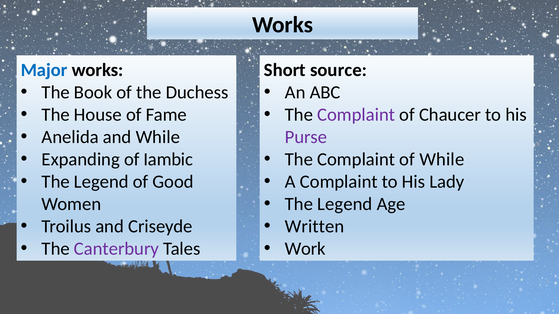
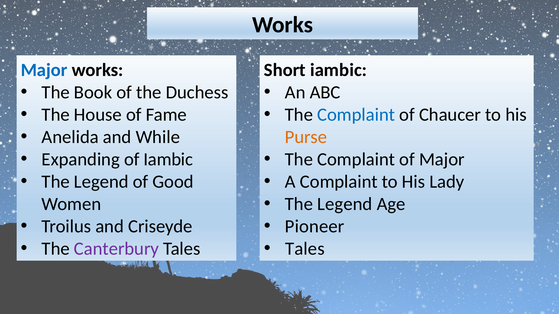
Short source: source -> iambic
Complaint at (356, 115) colour: purple -> blue
Purse colour: purple -> orange
of While: While -> Major
Written: Written -> Pioneer
Work at (305, 249): Work -> Tales
